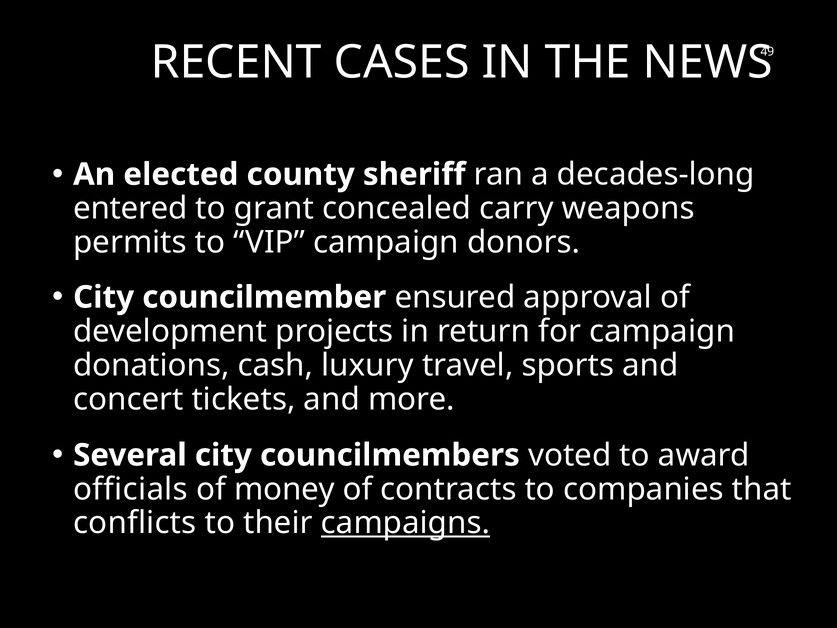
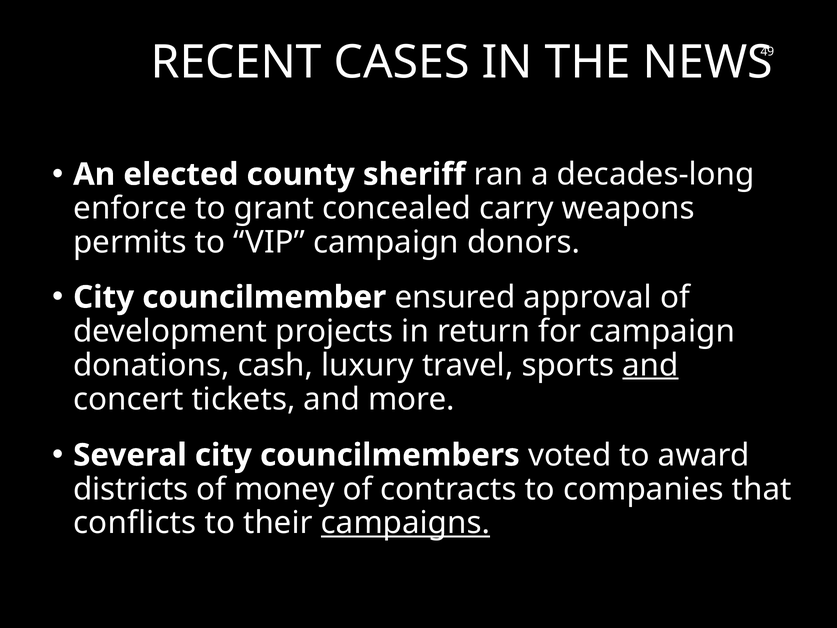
entered: entered -> enforce
and at (650, 365) underline: none -> present
officials: officials -> districts
